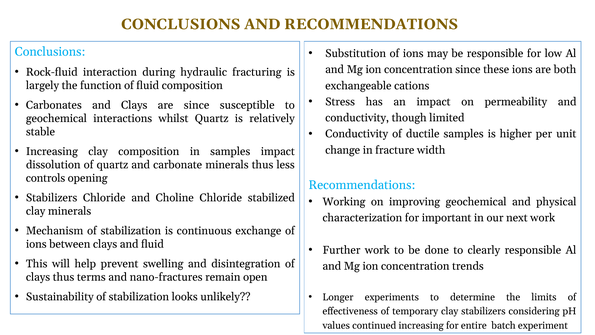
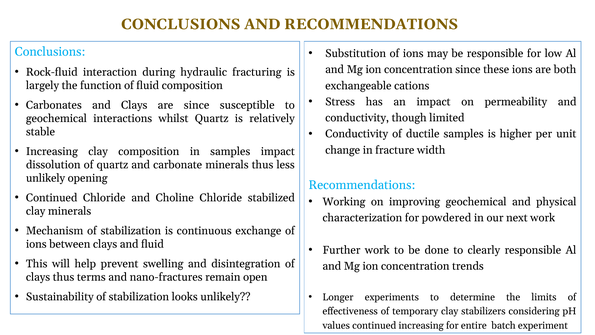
controls at (46, 178): controls -> unlikely
Stabilizers at (52, 198): Stabilizers -> Continued
important: important -> powdered
